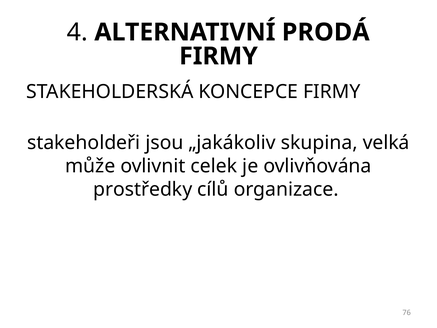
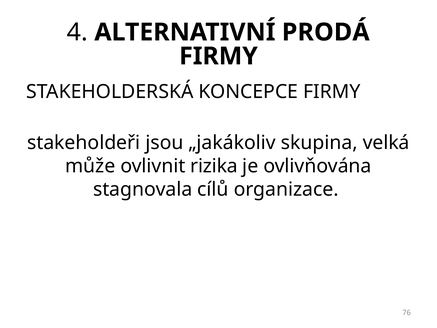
celek: celek -> rizika
prostředky: prostředky -> stagnovala
